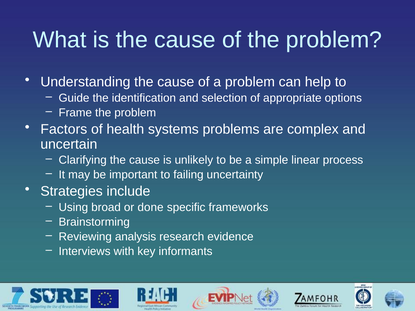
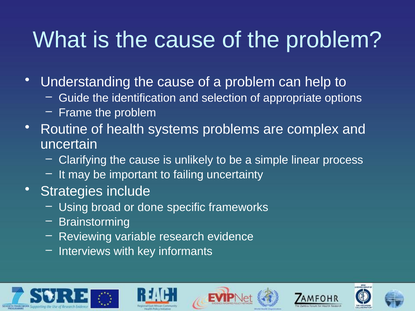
Factors: Factors -> Routine
analysis: analysis -> variable
